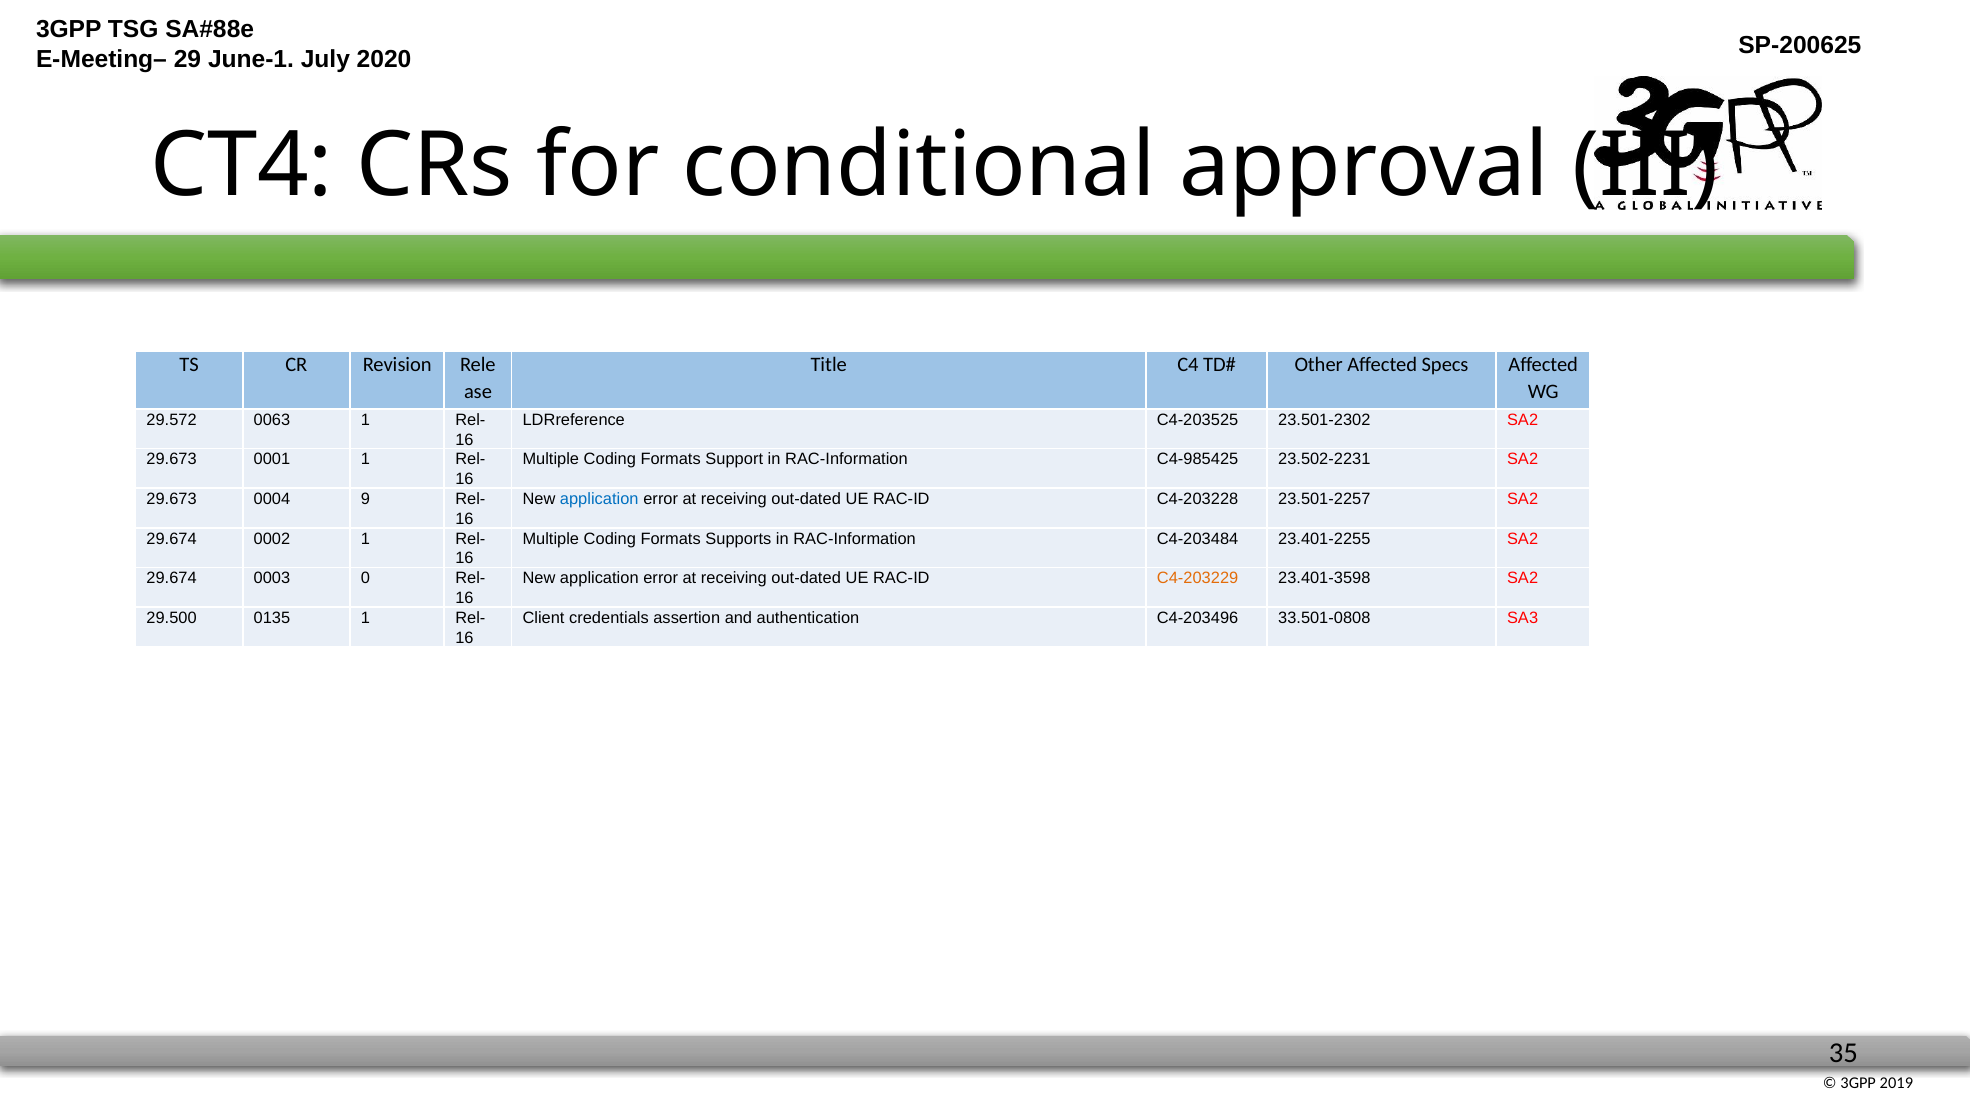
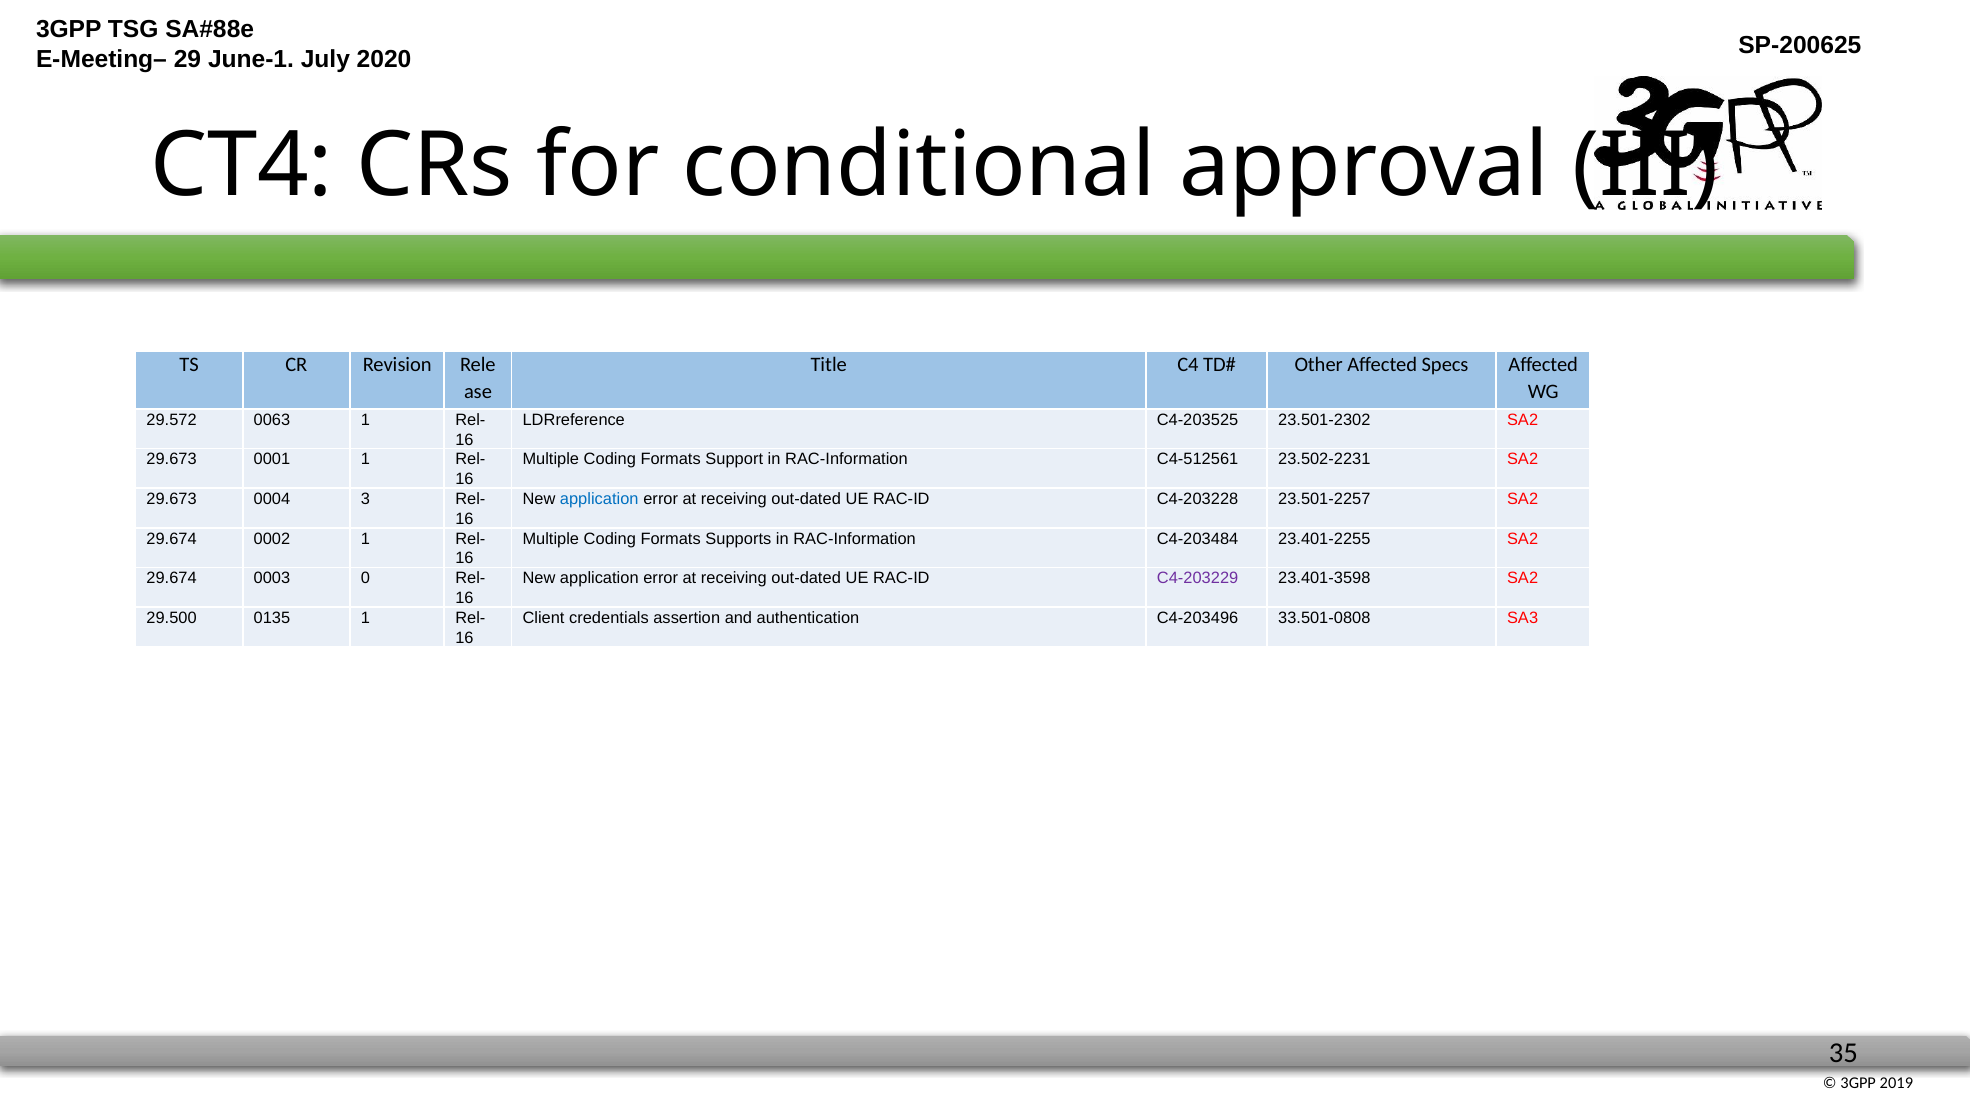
C4-985425: C4-985425 -> C4-512561
9: 9 -> 3
C4-203229 colour: orange -> purple
